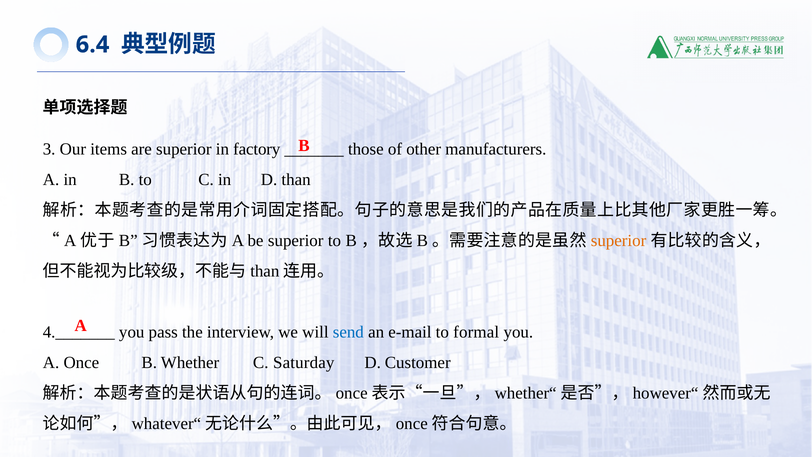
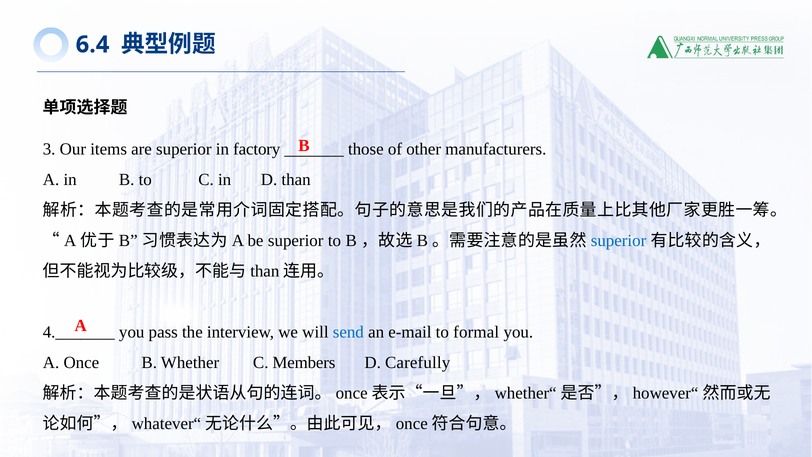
superior at (619, 241) colour: orange -> blue
Saturday: Saturday -> Members
Customer: Customer -> Carefully
